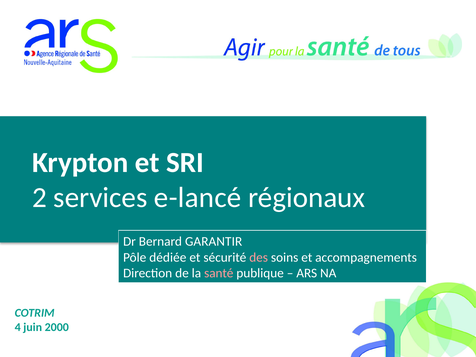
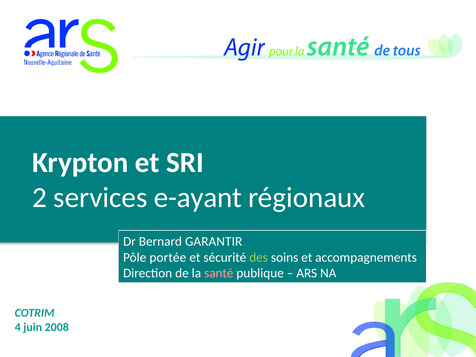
e-lancé: e-lancé -> e-ayant
dédiée: dédiée -> portée
des colour: pink -> light green
2000: 2000 -> 2008
